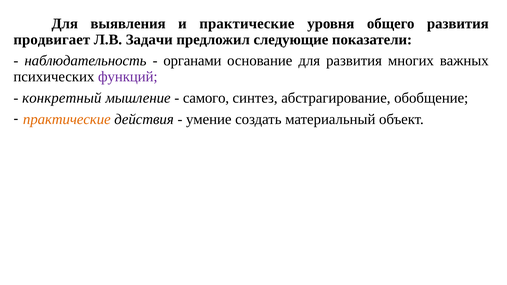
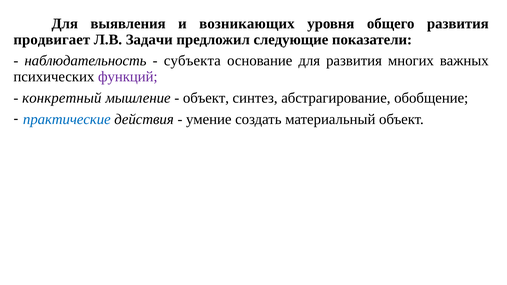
и практические: практические -> возникающих
органами at (192, 61): органами -> субъекта
самого at (206, 98): самого -> объект
практические at (67, 119) colour: orange -> blue
